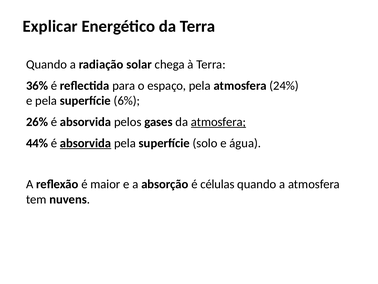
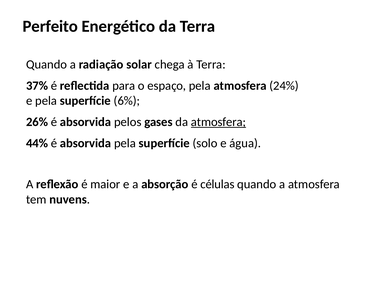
Explicar: Explicar -> Perfeito
36%: 36% -> 37%
absorvida at (86, 143) underline: present -> none
